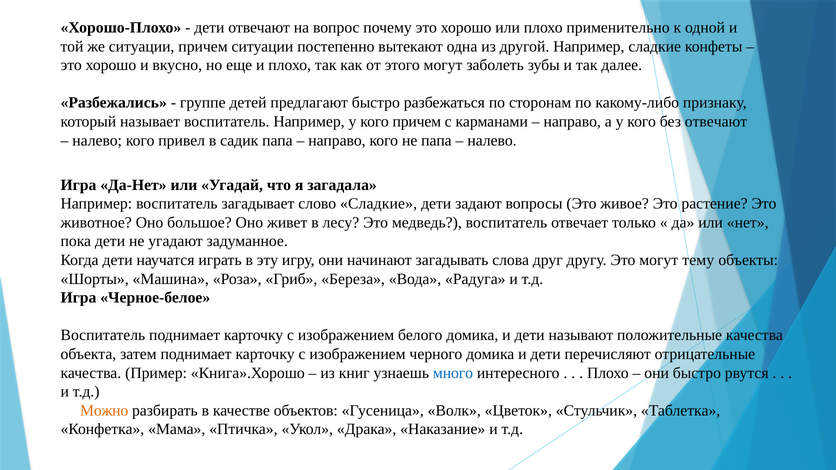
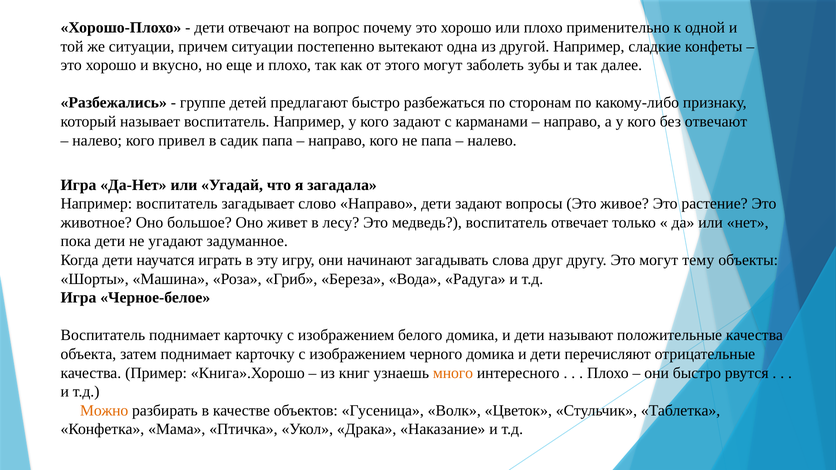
кого причем: причем -> задают
слово Сладкие: Сладкие -> Направо
много colour: blue -> orange
